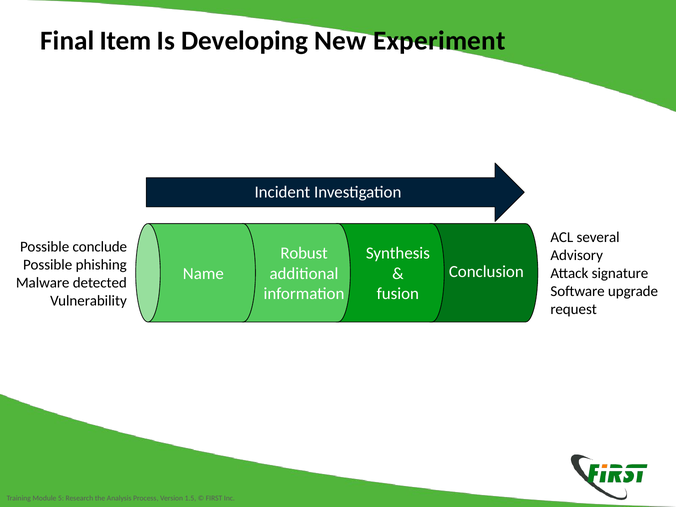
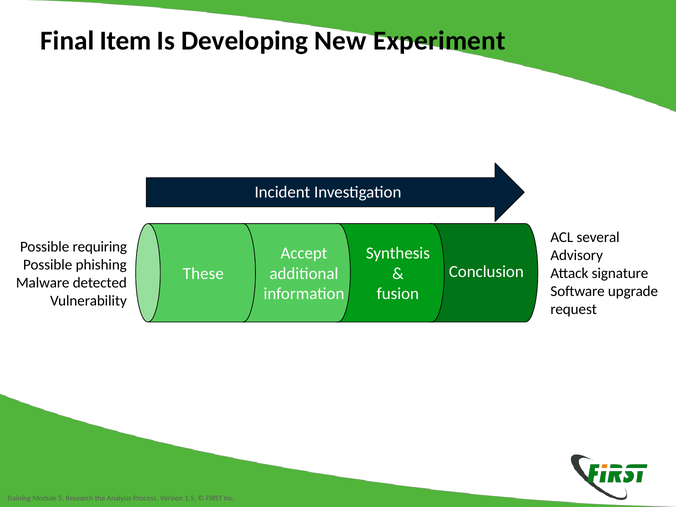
conclude: conclude -> requiring
Robust: Robust -> Accept
Name: Name -> These
